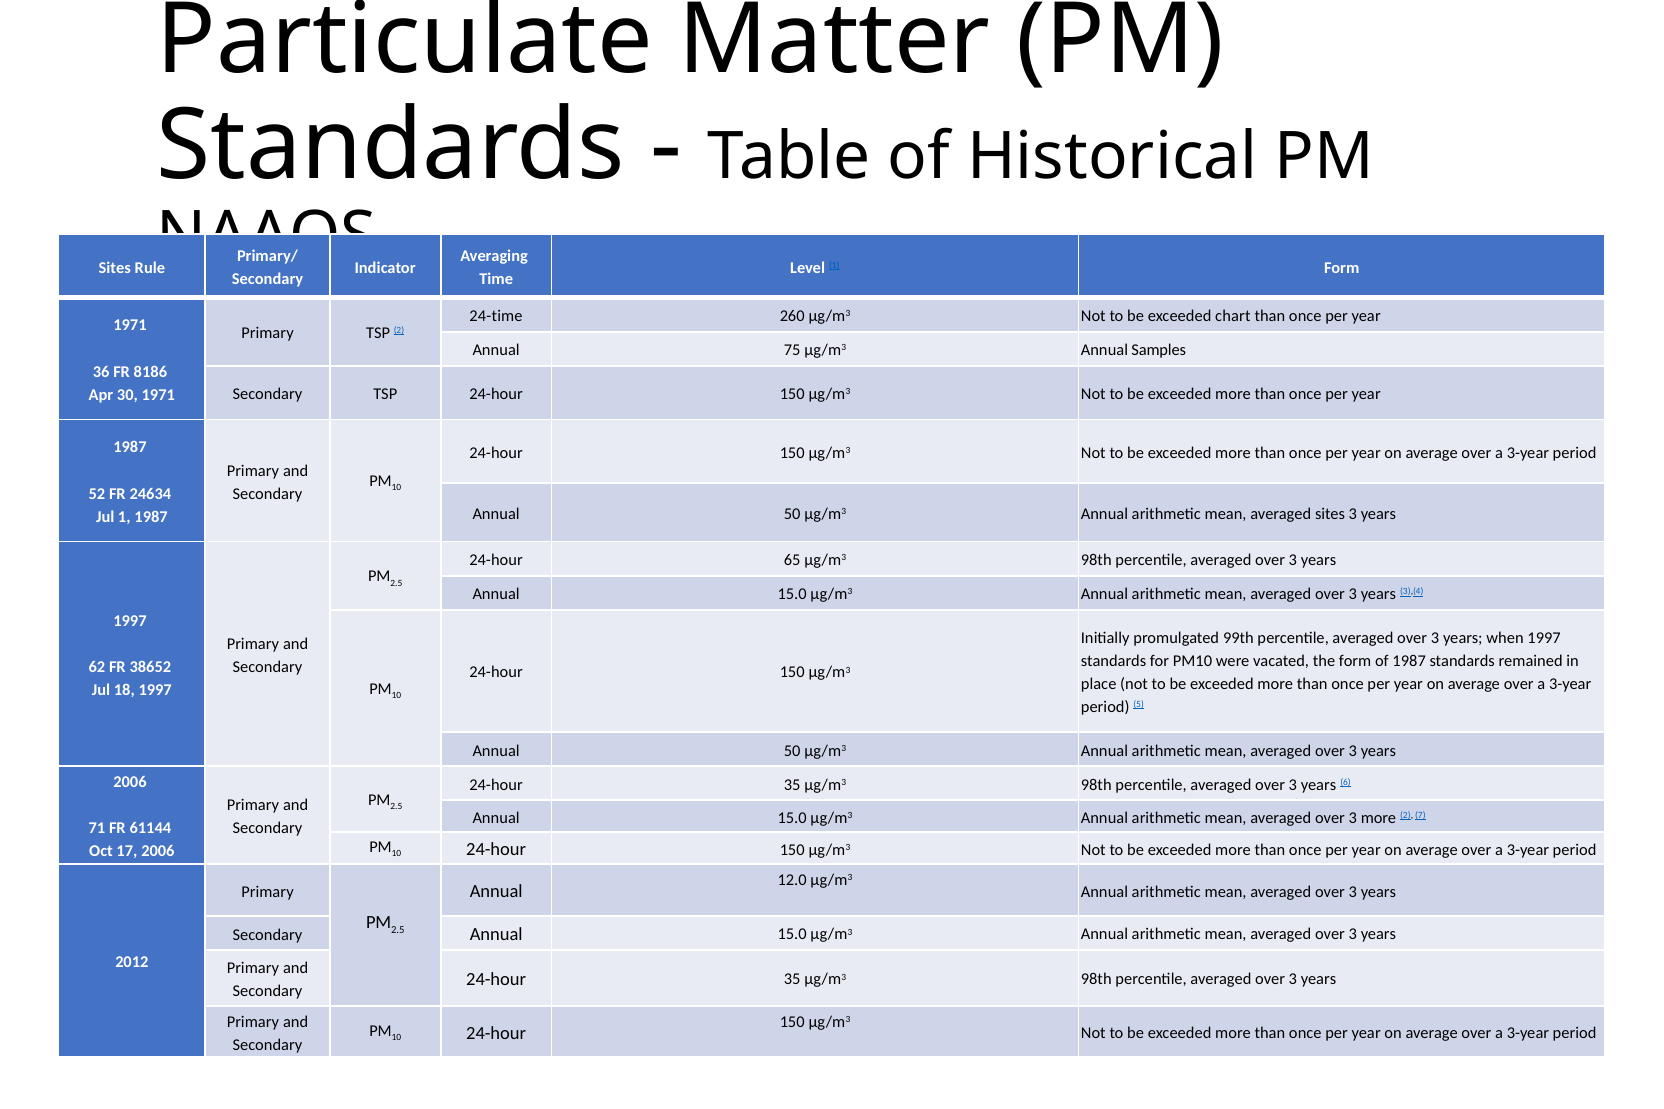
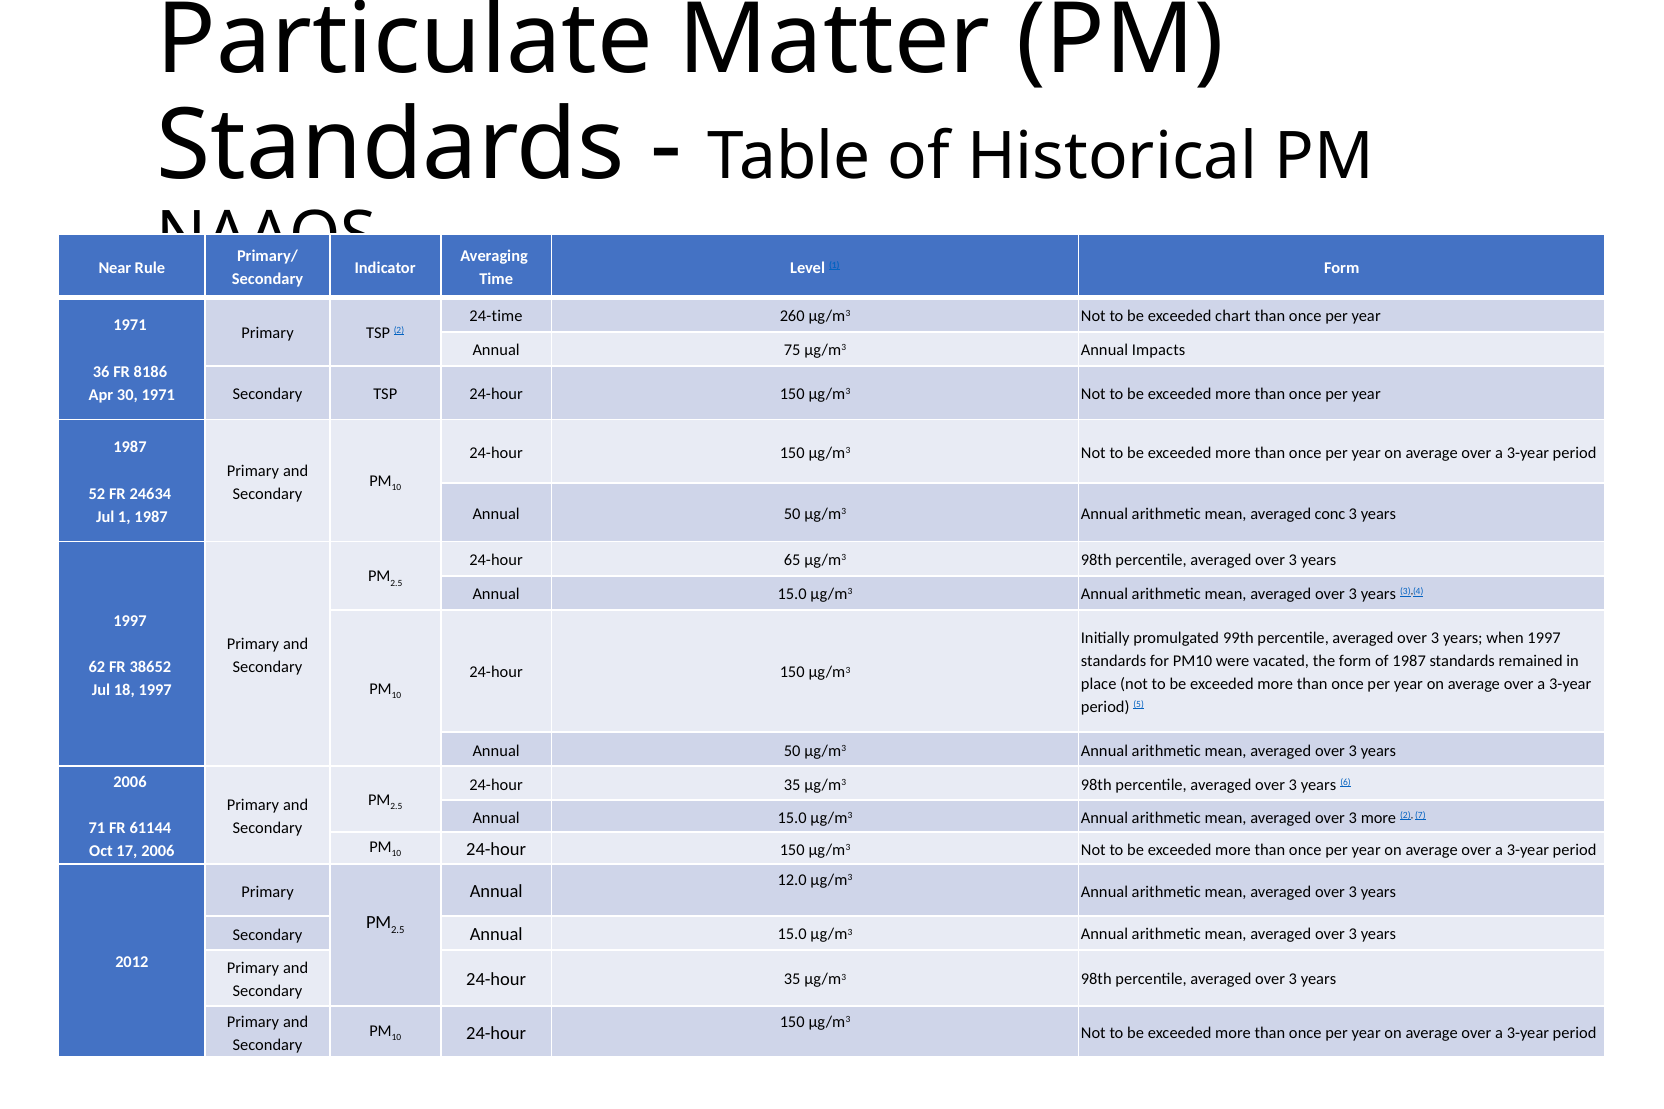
Sites at (115, 268): Sites -> Near
Samples: Samples -> Impacts
averaged sites: sites -> conc
